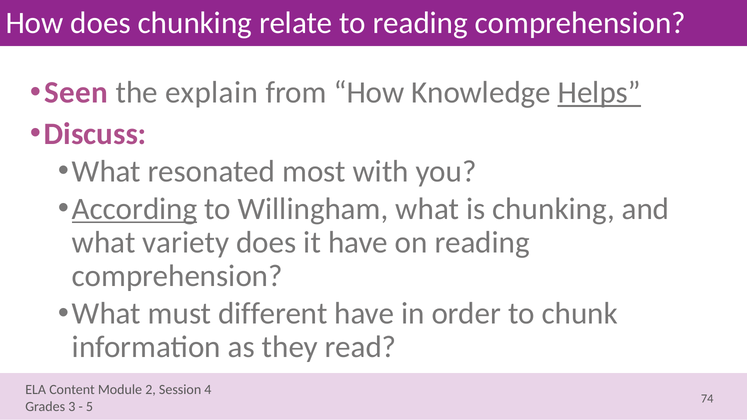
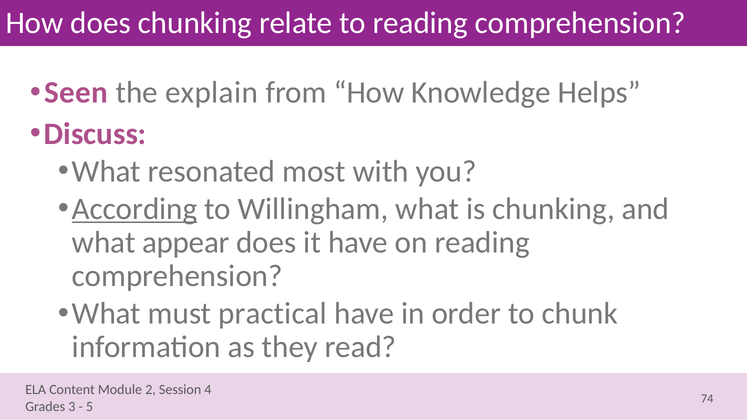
Helps underline: present -> none
variety: variety -> appear
different: different -> practical
